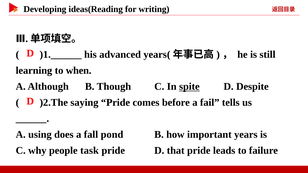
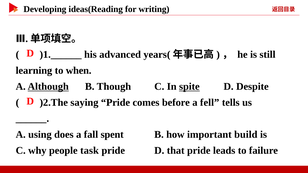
Although underline: none -> present
fail: fail -> fell
pond: pond -> spent
years: years -> build
